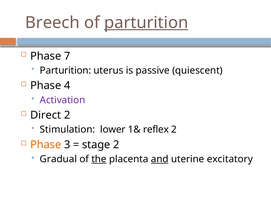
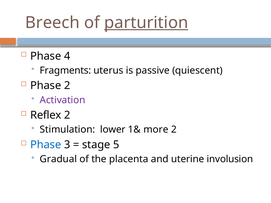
7: 7 -> 4
Parturition at (65, 71): Parturition -> Fragments
Phase 4: 4 -> 2
Direct: Direct -> Reflex
reflex: reflex -> more
Phase at (46, 145) colour: orange -> blue
stage 2: 2 -> 5
the underline: present -> none
and underline: present -> none
excitatory: excitatory -> involusion
